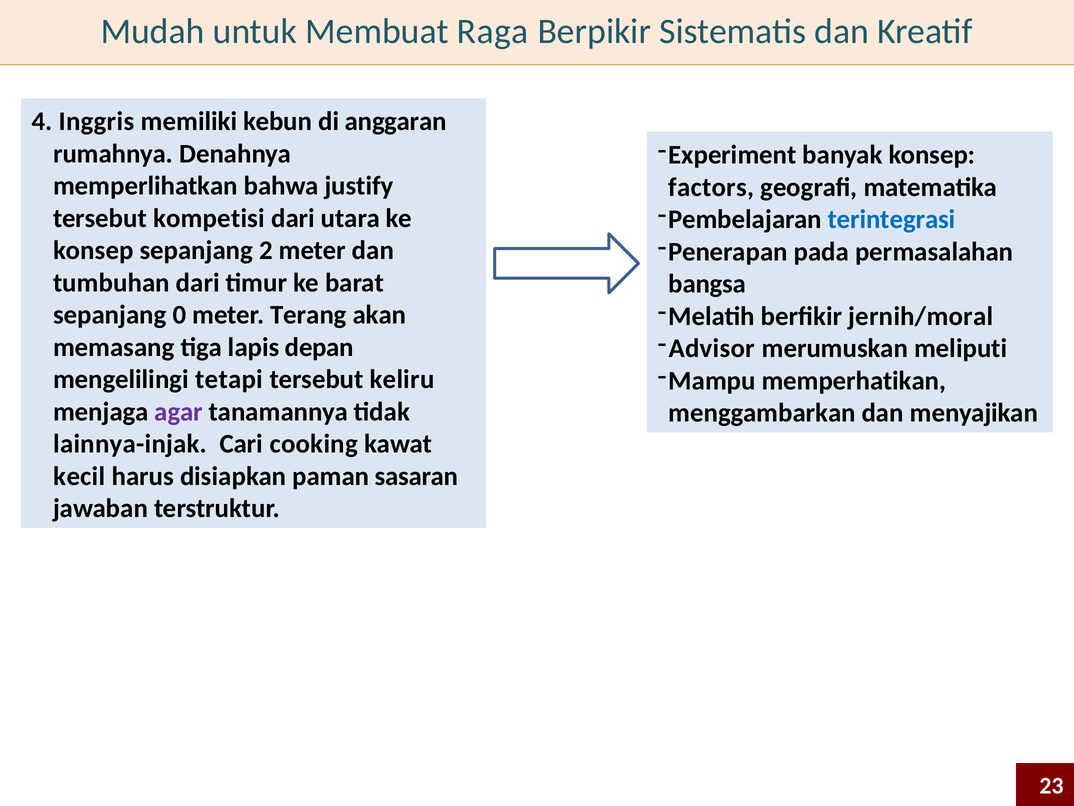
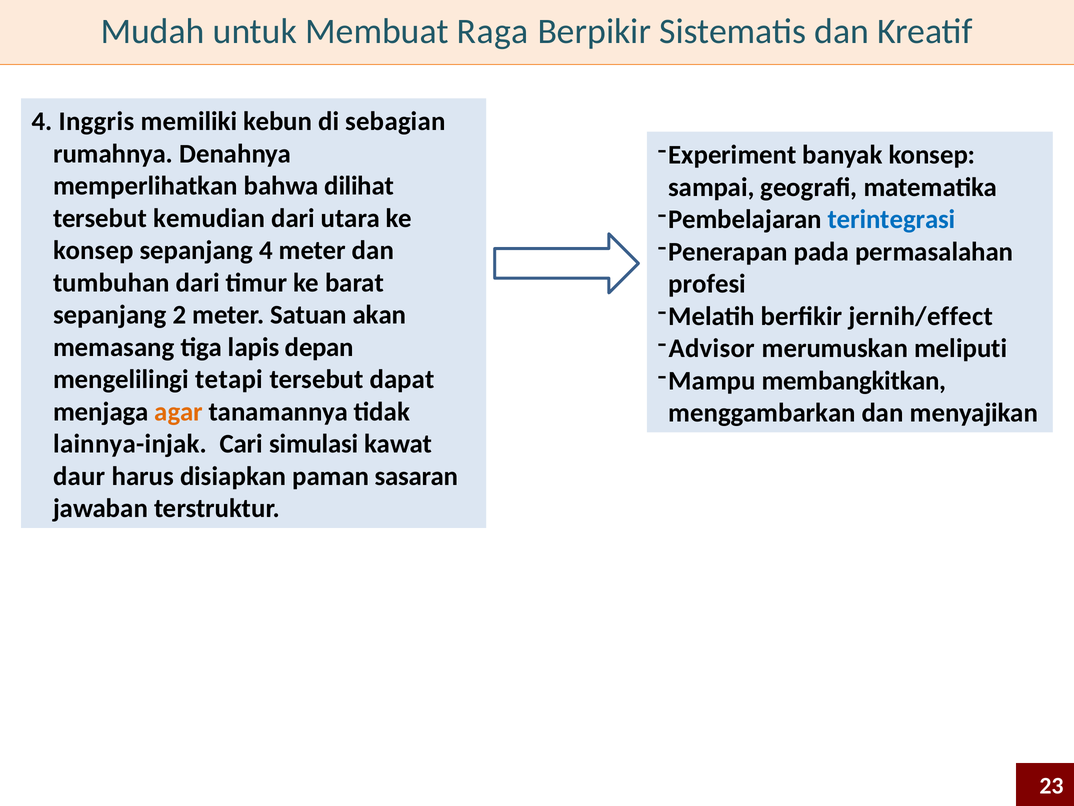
anggaran: anggaran -> sebagian
justify: justify -> dilihat
factors: factors -> sampai
kompetisi: kompetisi -> kemudian
sepanjang 2: 2 -> 4
bangsa: bangsa -> profesi
jernih/moral: jernih/moral -> jernih/effect
0: 0 -> 2
Terang: Terang -> Satuan
memperhatikan: memperhatikan -> membangkitkan
keliru: keliru -> dapat
agar colour: purple -> orange
cooking: cooking -> simulasi
kecil: kecil -> daur
